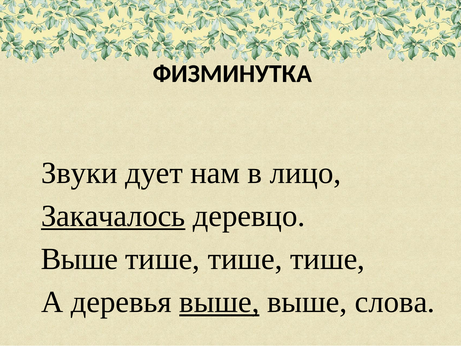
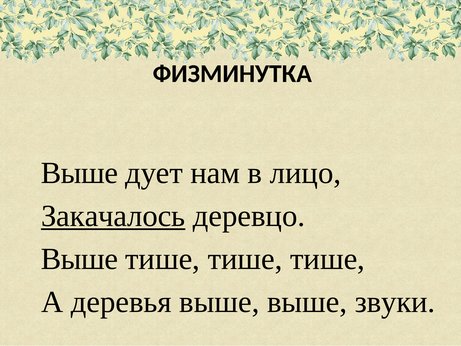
Звуки at (79, 173): Звуки -> Выше
выше at (219, 302) underline: present -> none
слова: слова -> звуки
